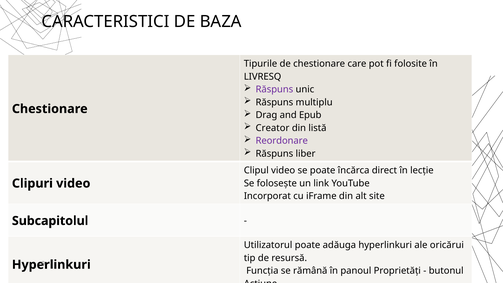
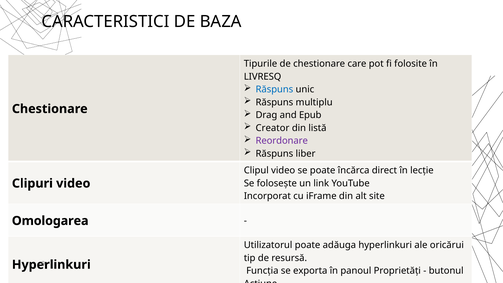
Răspuns at (274, 89) colour: purple -> blue
Subcapitolul: Subcapitolul -> Omologarea
rămână: rămână -> exporta
